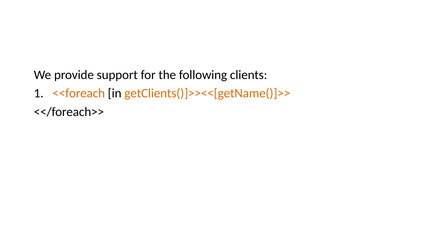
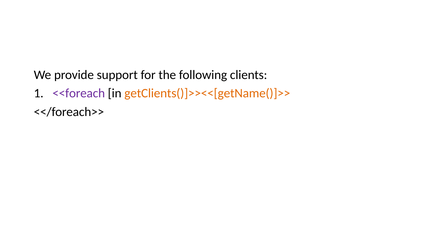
<<foreach colour: orange -> purple
